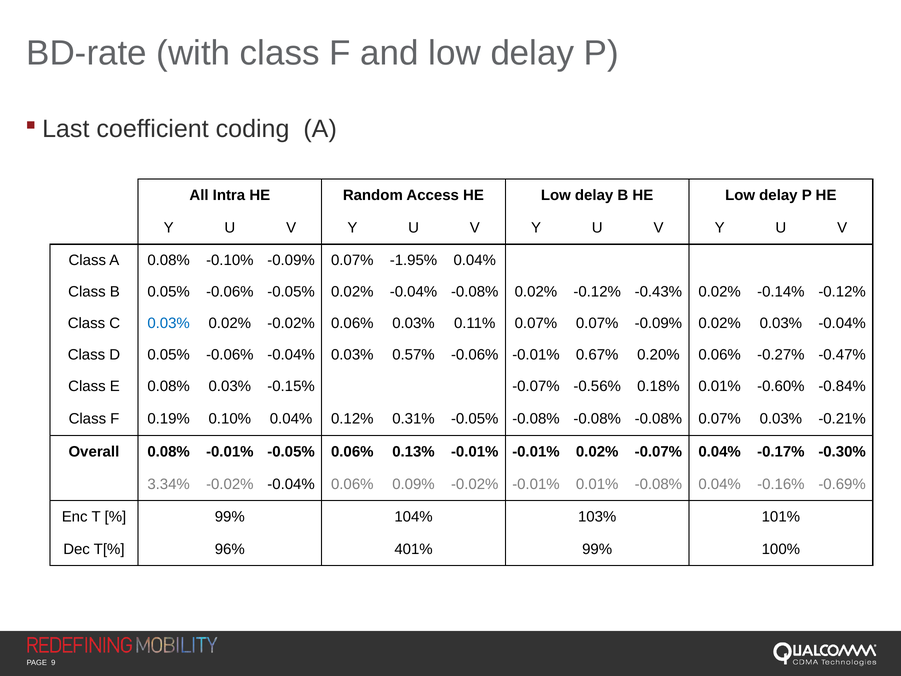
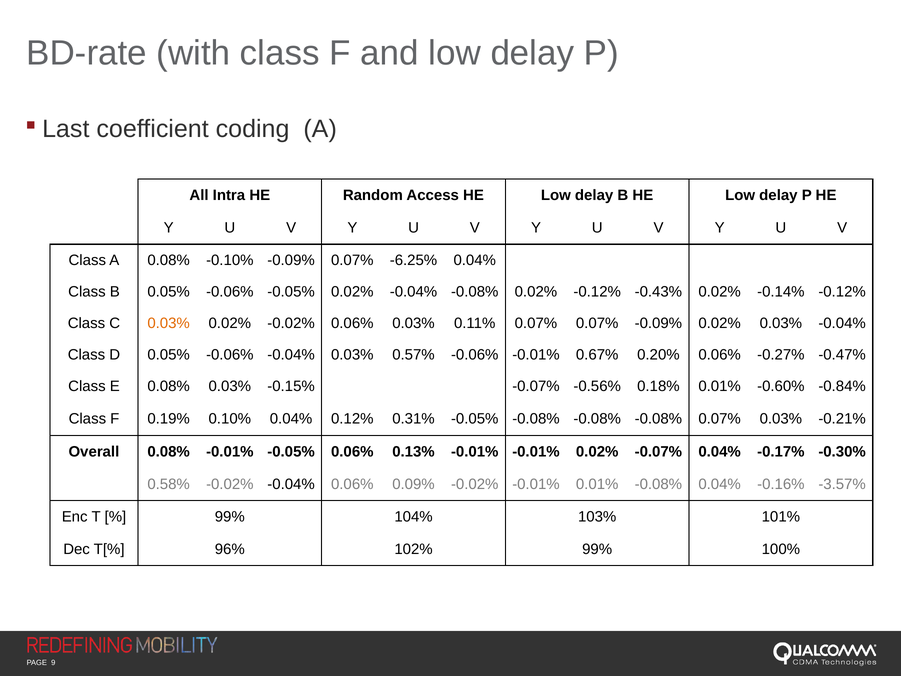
-1.95%: -1.95% -> -6.25%
0.03% at (169, 323) colour: blue -> orange
3.34%: 3.34% -> 0.58%
-0.69%: -0.69% -> -3.57%
401%: 401% -> 102%
